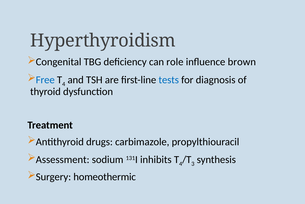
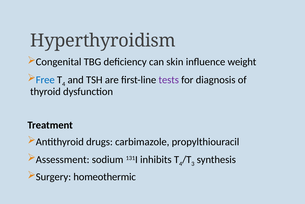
role: role -> skin
brown: brown -> weight
tests colour: blue -> purple
